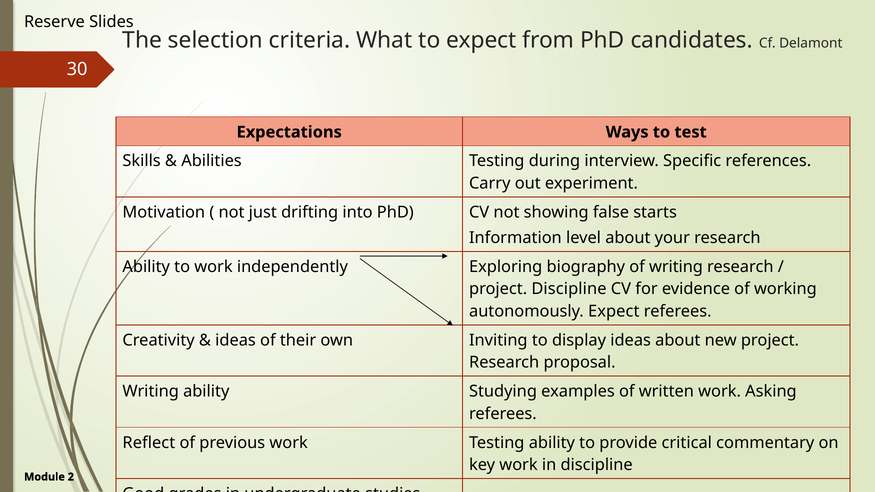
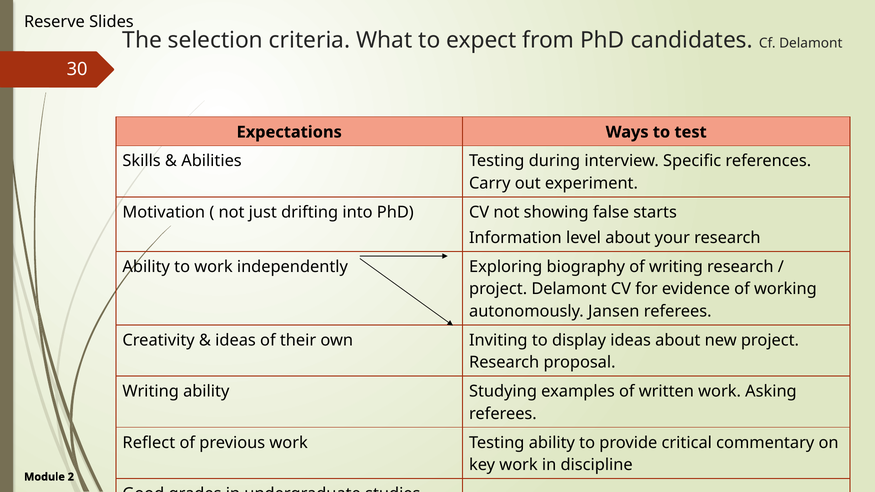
project Discipline: Discipline -> Delamont
autonomously Expect: Expect -> Jansen
